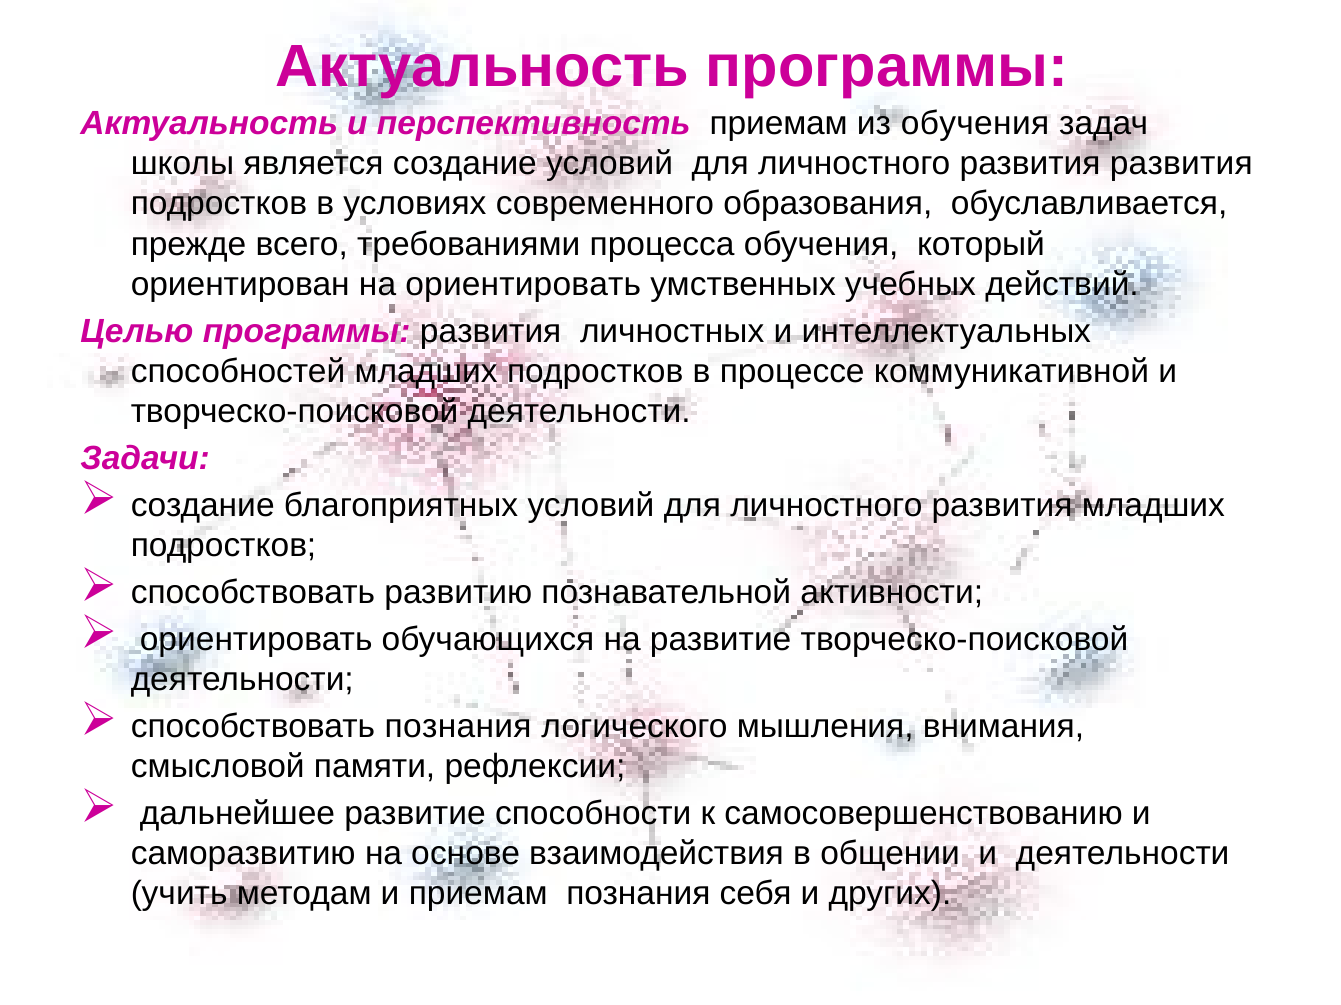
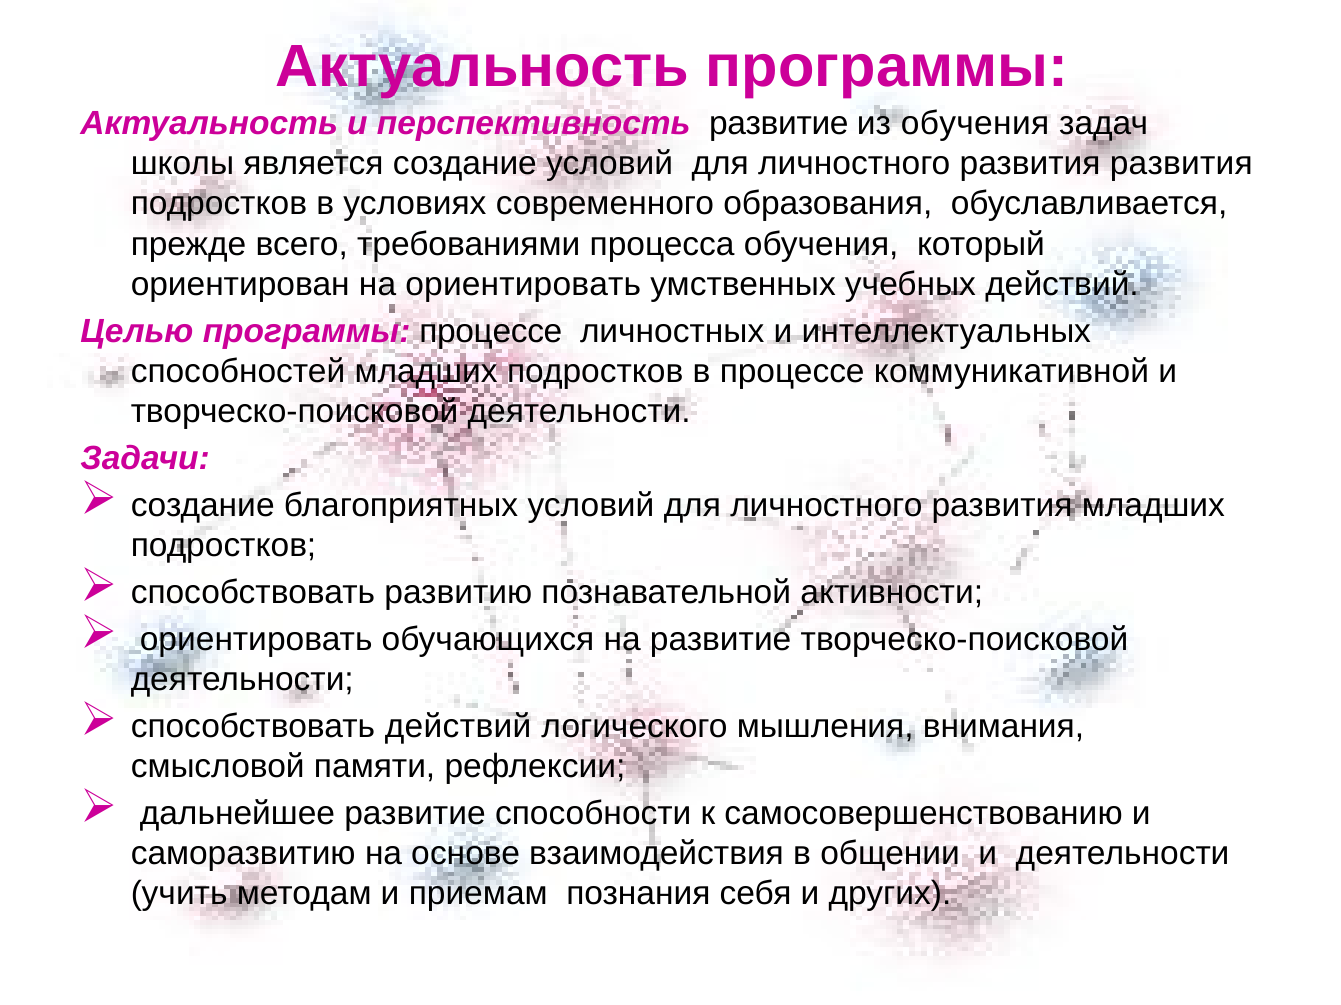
перспективность приемам: приемам -> развитие
программы развития: развития -> процессе
способствовать познания: познания -> действий
